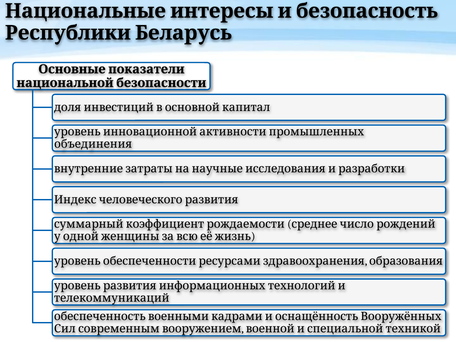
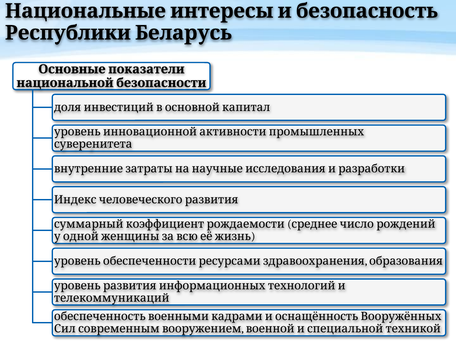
объединения: объединения -> суверенитета
